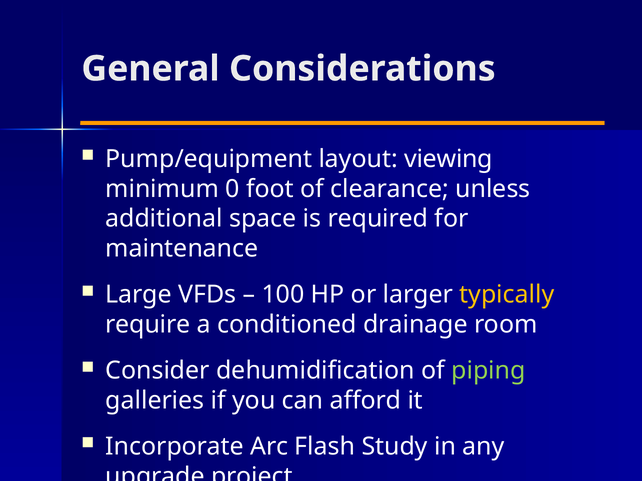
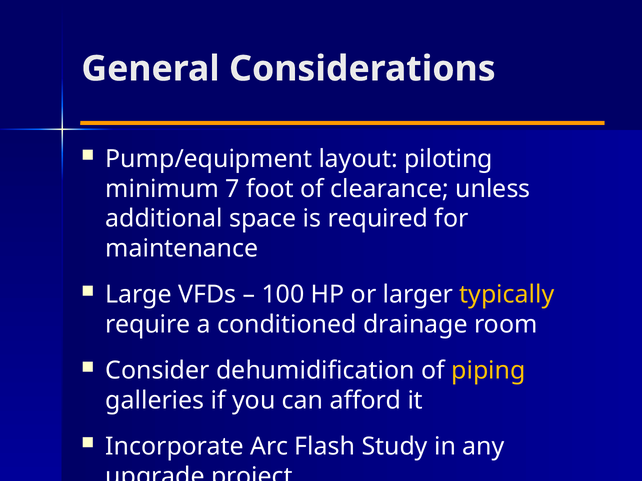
viewing: viewing -> piloting
0: 0 -> 7
piping colour: light green -> yellow
